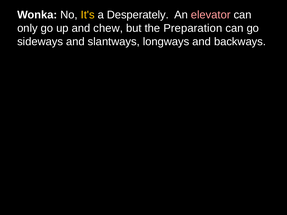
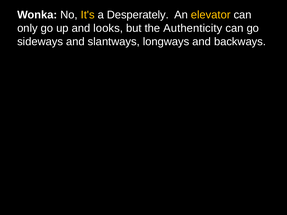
elevator colour: pink -> yellow
chew: chew -> looks
Preparation: Preparation -> Authenticity
